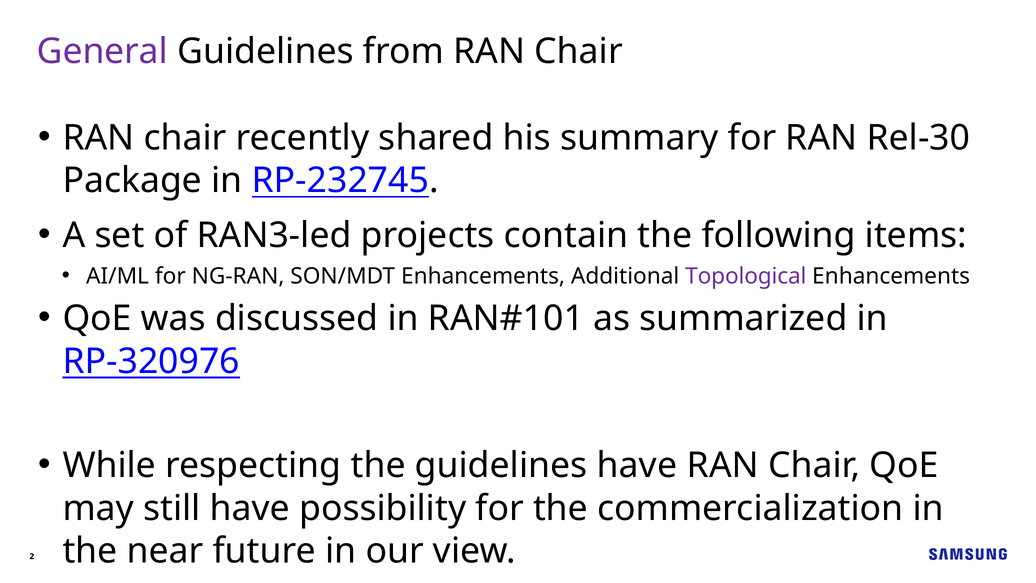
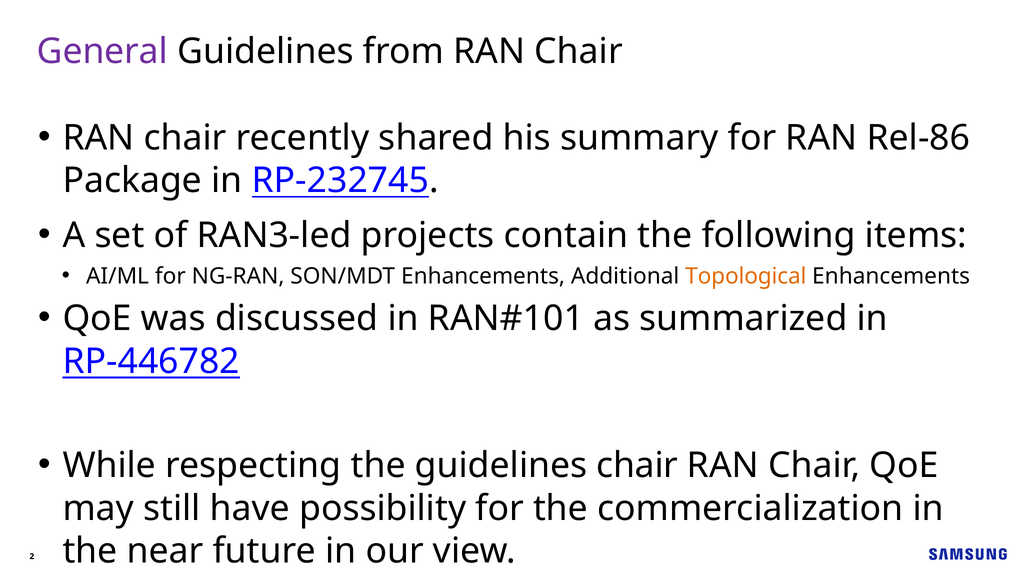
Rel-30: Rel-30 -> Rel-86
Topological colour: purple -> orange
RP-320976: RP-320976 -> RP-446782
guidelines have: have -> chair
